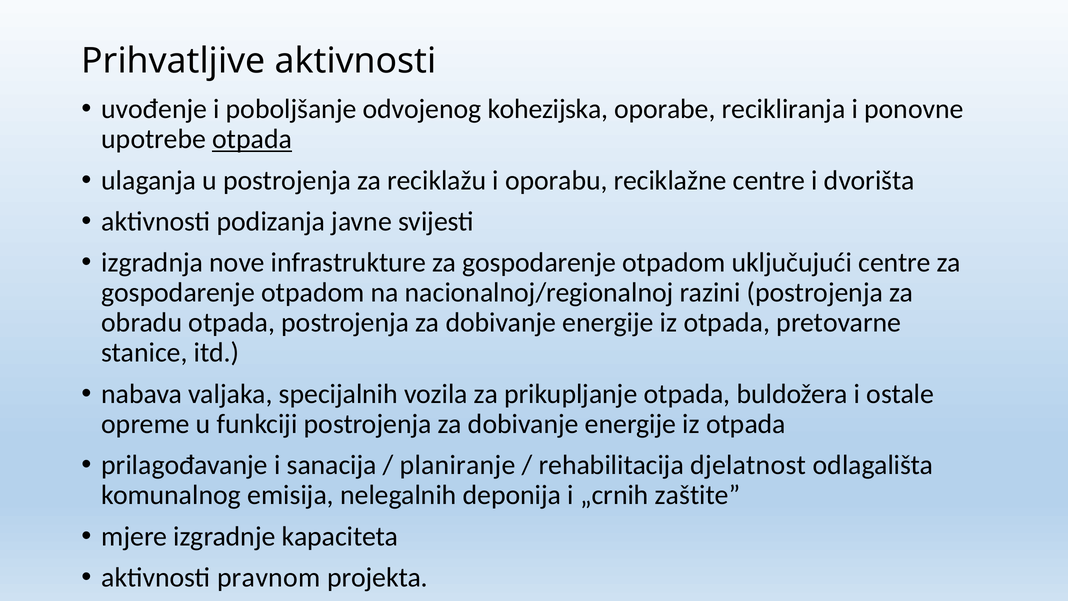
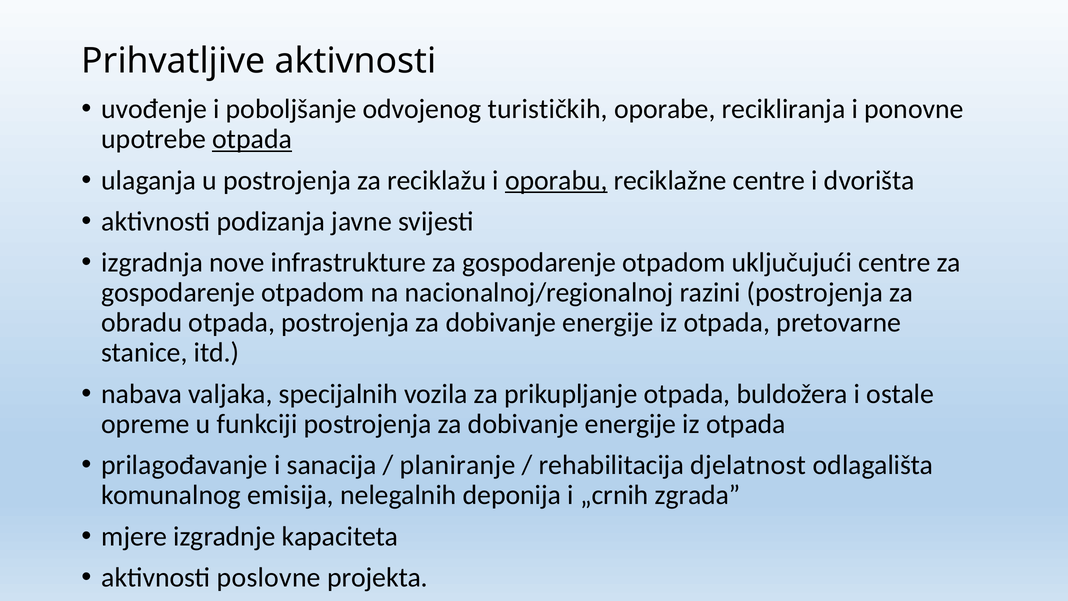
kohezijska: kohezijska -> turističkih
oporabu underline: none -> present
zaštite: zaštite -> zgrada
pravnom: pravnom -> poslovne
